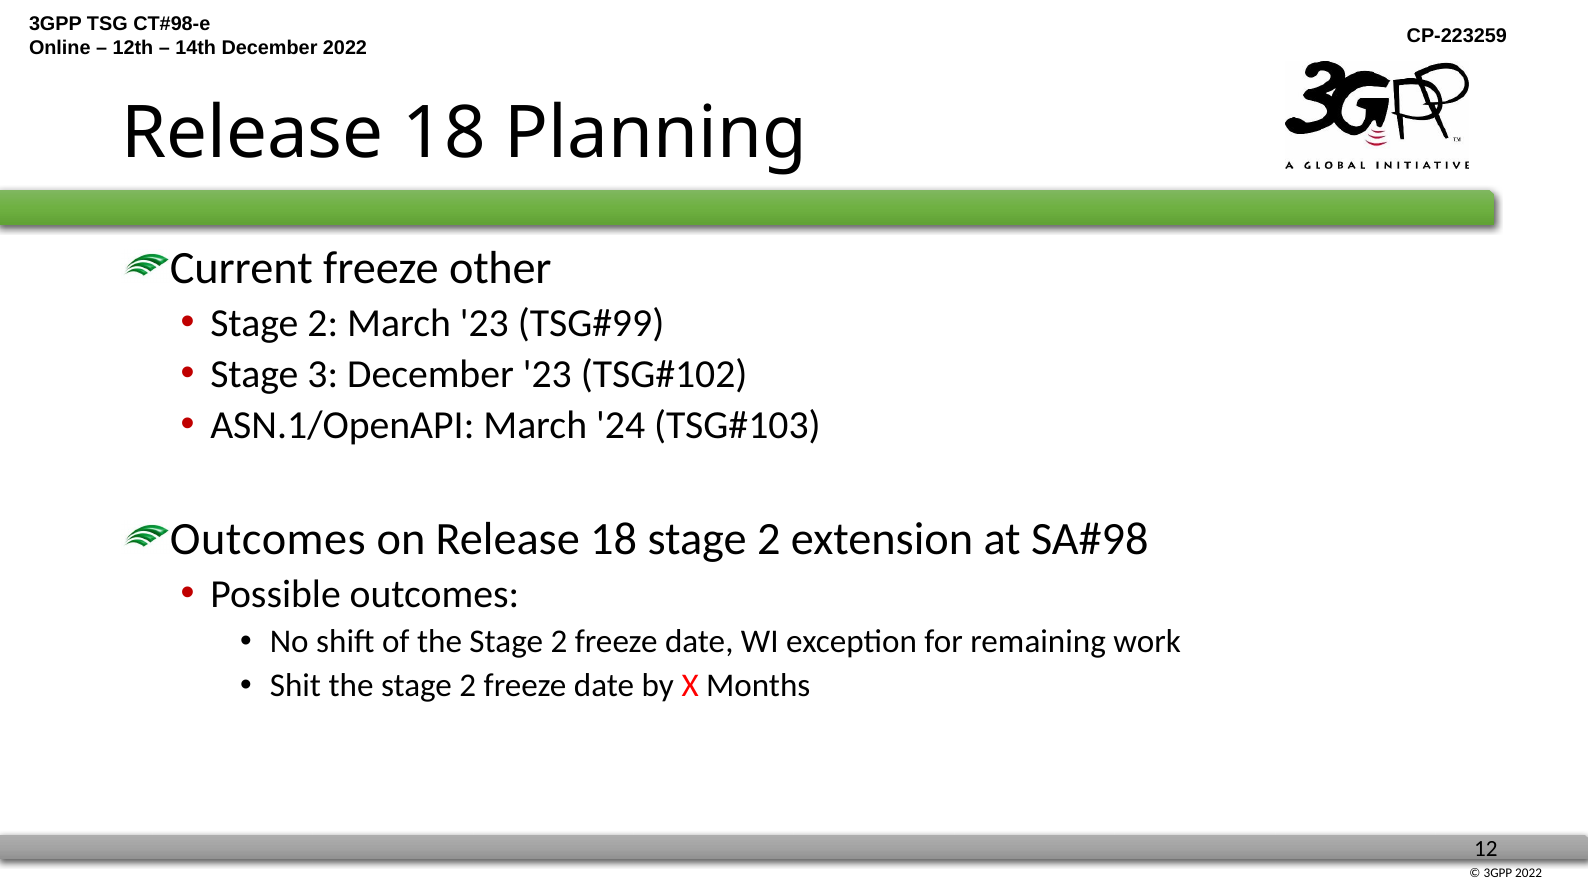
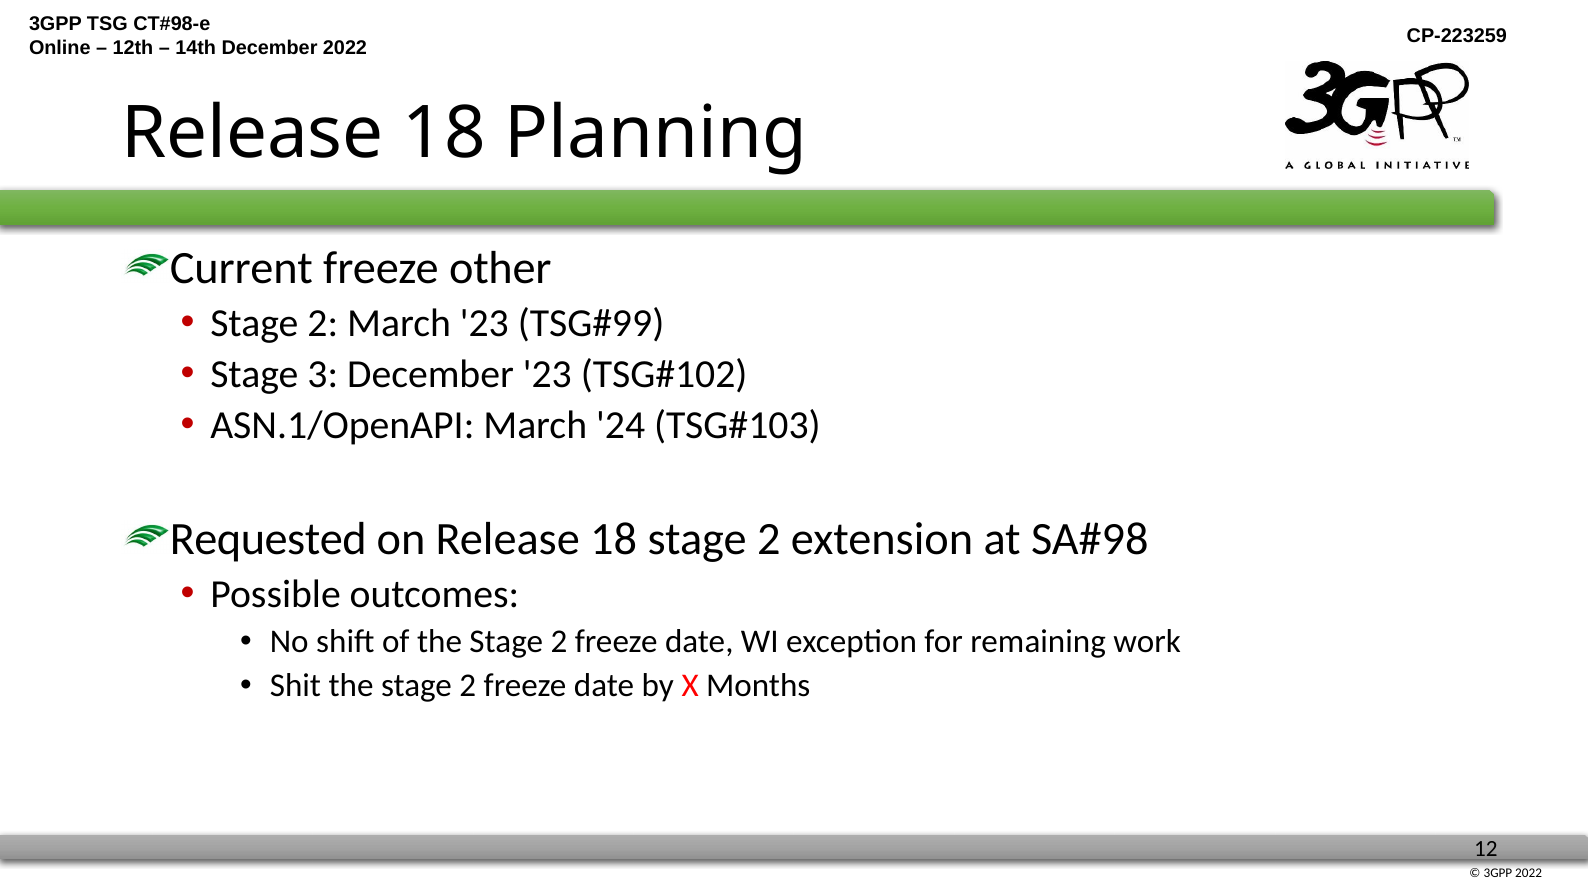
Outcomes at (268, 540): Outcomes -> Requested
